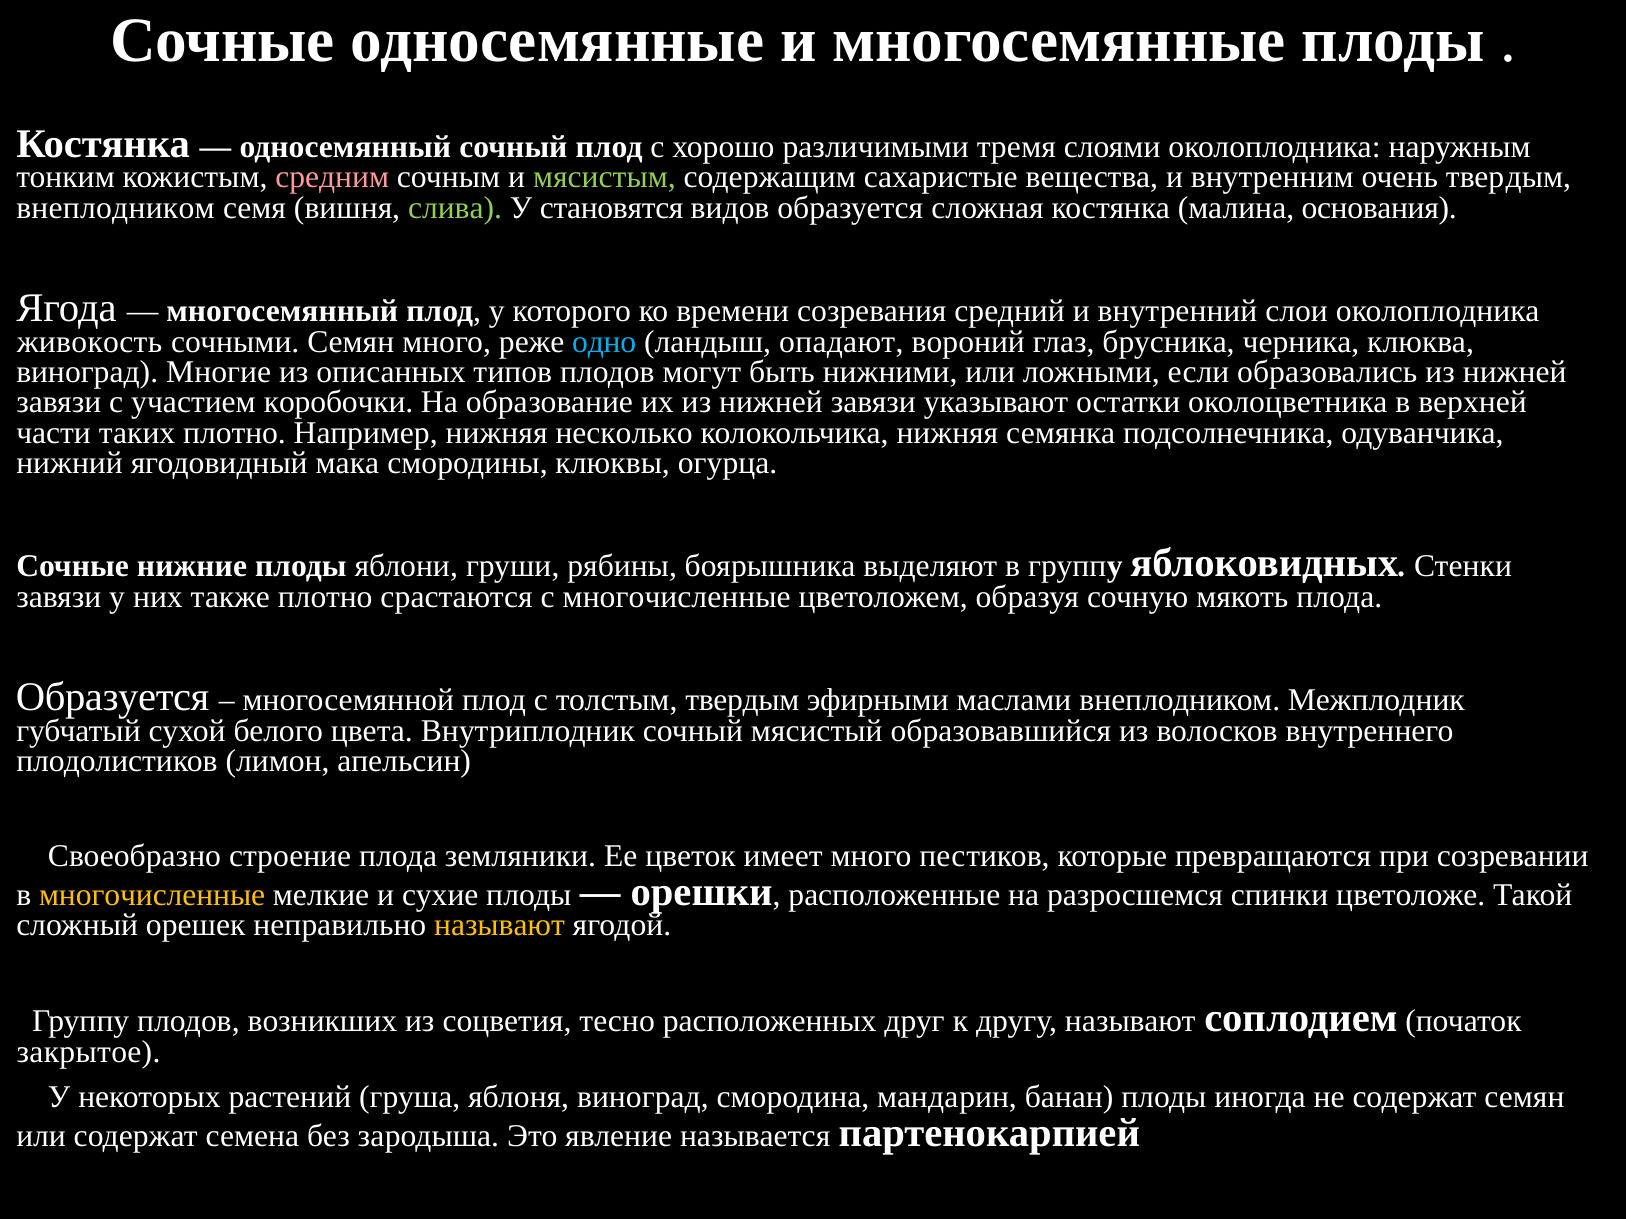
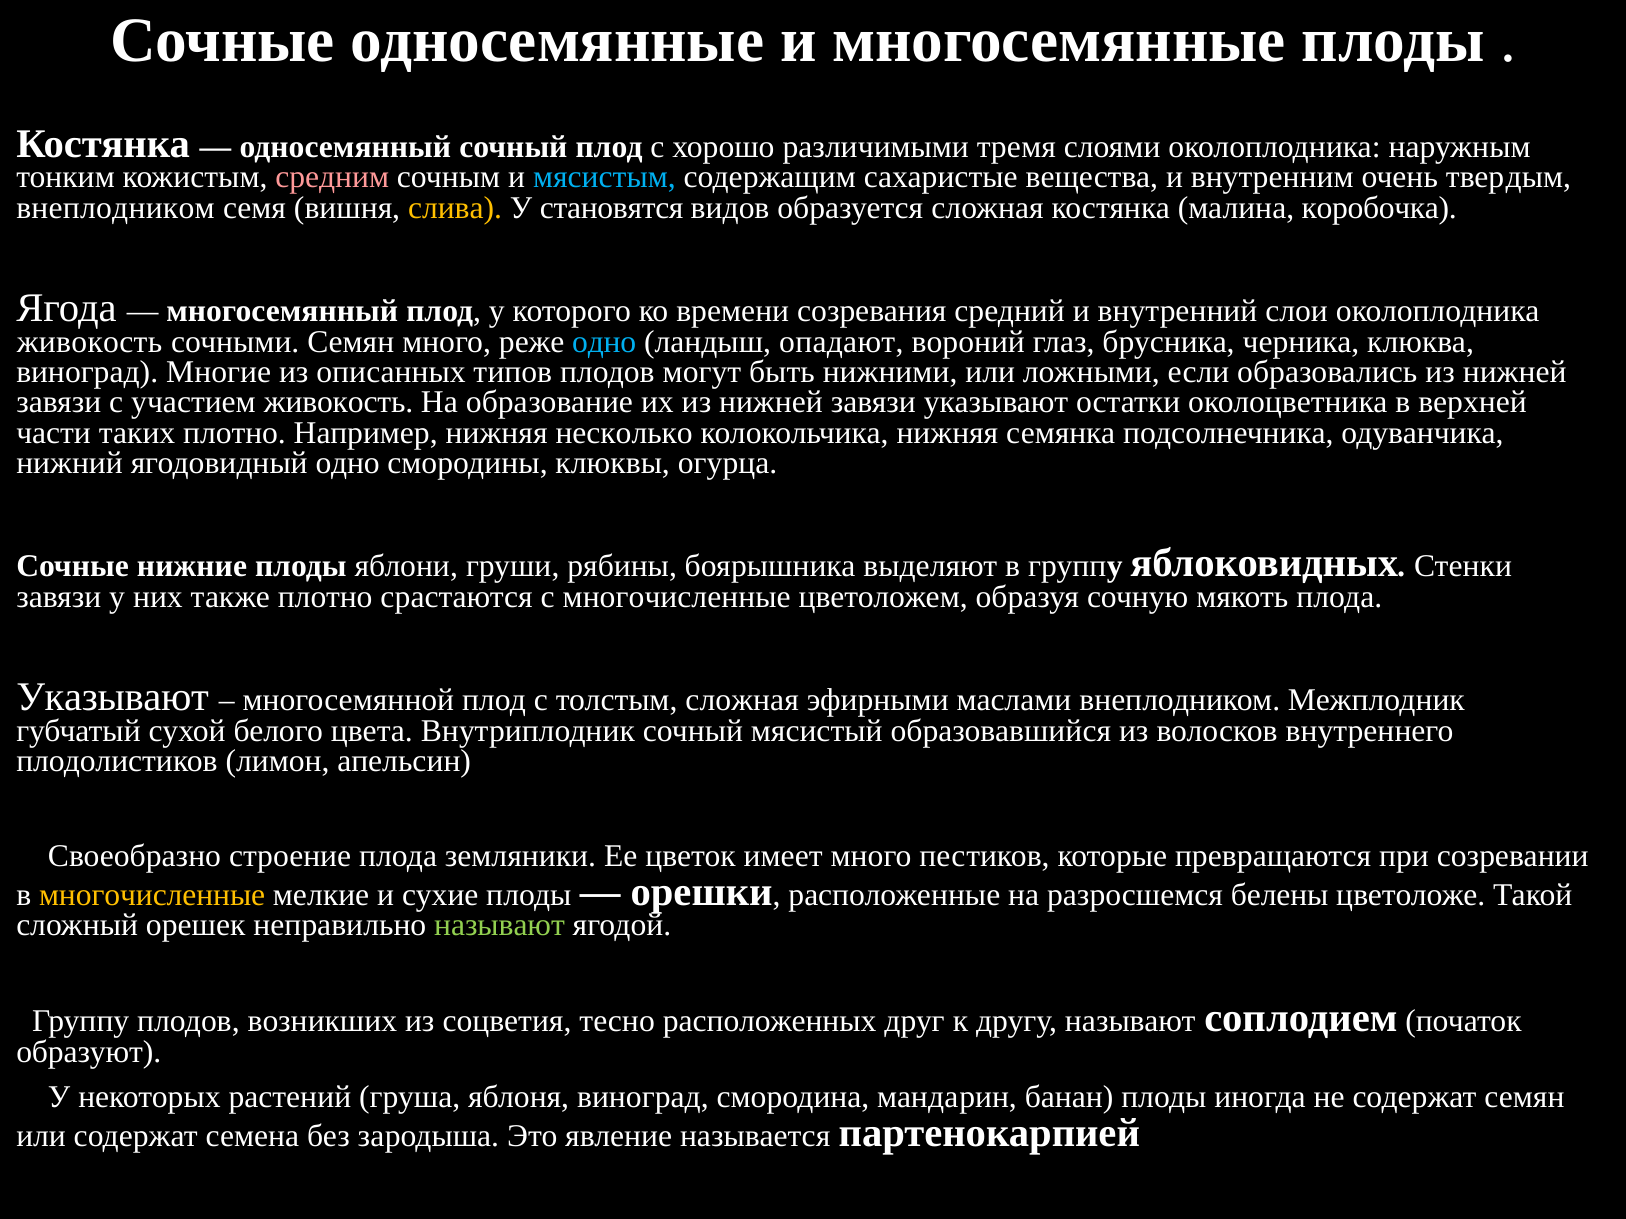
мясистым colour: light green -> light blue
слива colour: light green -> yellow
основания: основания -> коробочка
участием коробочки: коробочки -> живокость
ягодовидный мака: мака -> одно
Образуется at (113, 698): Образуется -> Указывают
толстым твердым: твердым -> сложная
спинки: спинки -> белены
называют at (500, 926) colour: yellow -> light green
закрытое: закрытое -> образуют
